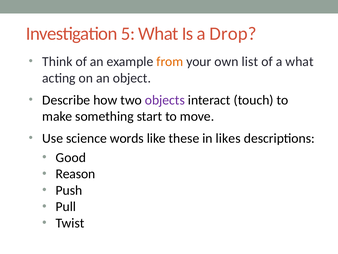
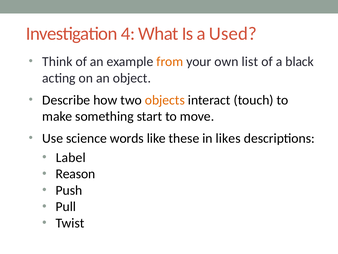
5: 5 -> 4
Drop: Drop -> Used
a what: what -> black
objects colour: purple -> orange
Good: Good -> Label
